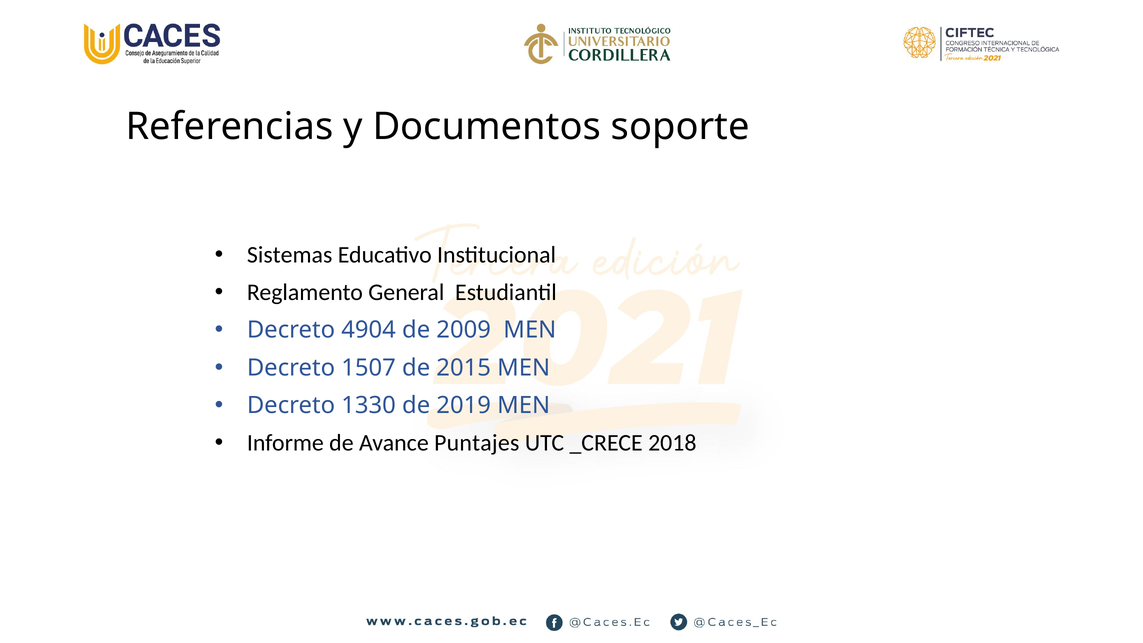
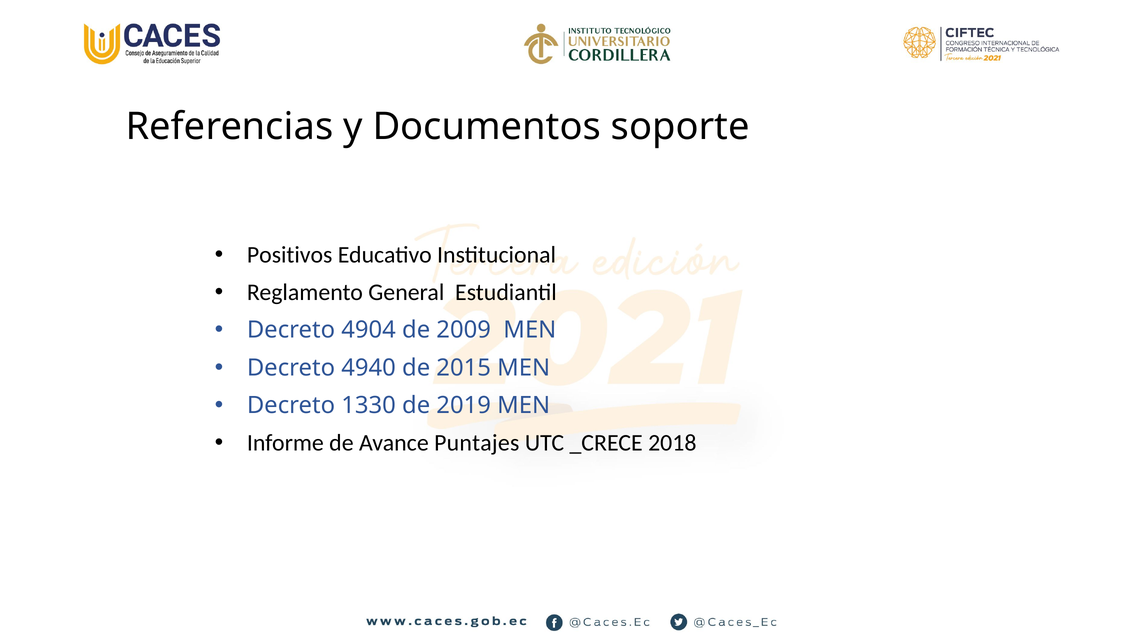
Sistemas: Sistemas -> Positivos
1507: 1507 -> 4940
